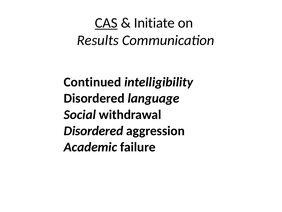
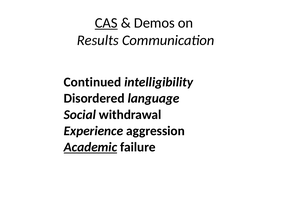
Initiate: Initiate -> Demos
Disordered at (93, 131): Disordered -> Experience
Academic underline: none -> present
